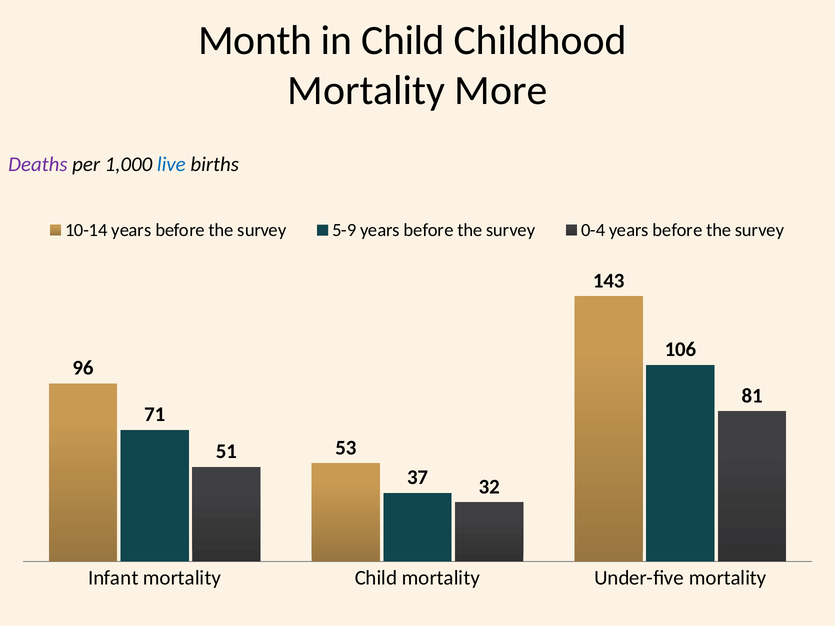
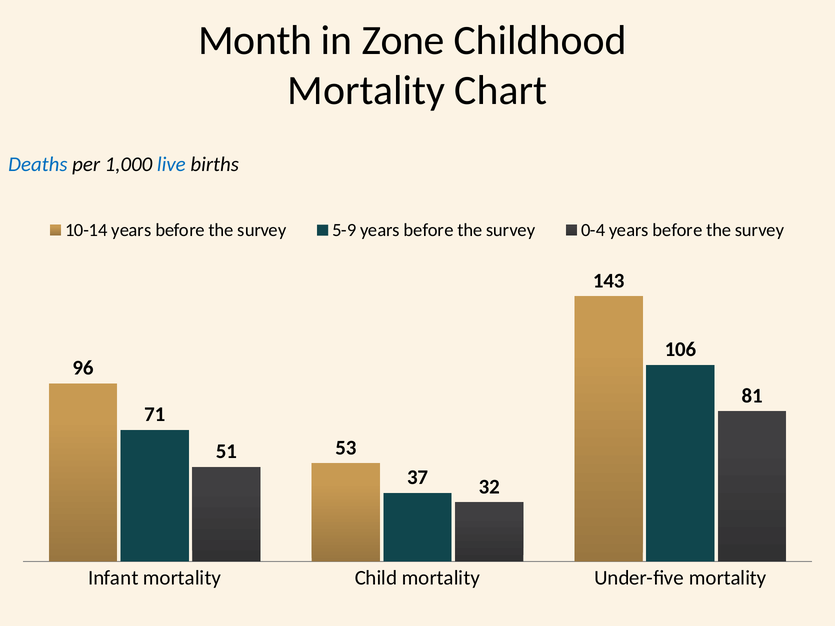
in Child: Child -> Zone
More: More -> Chart
Deaths colour: purple -> blue
